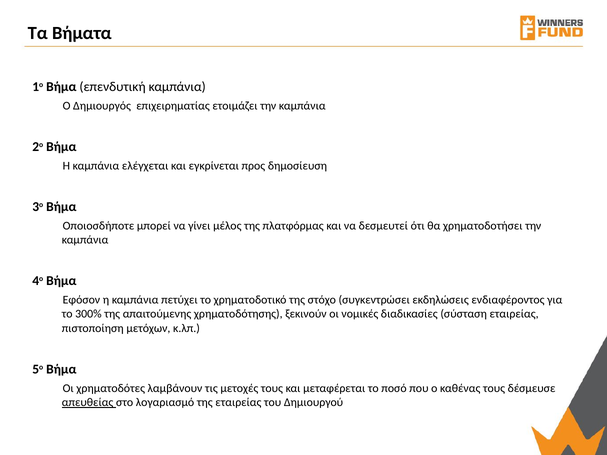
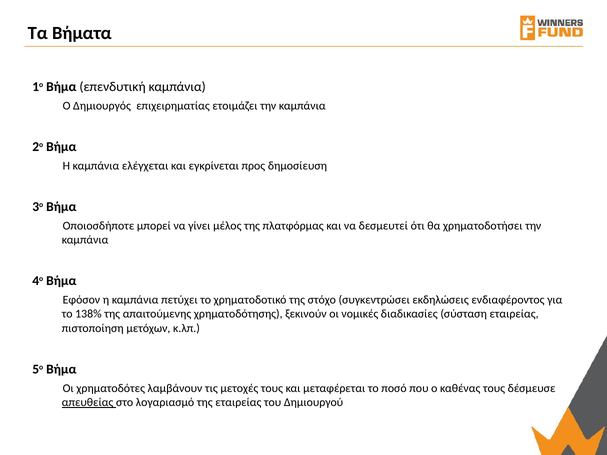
300%: 300% -> 138%
